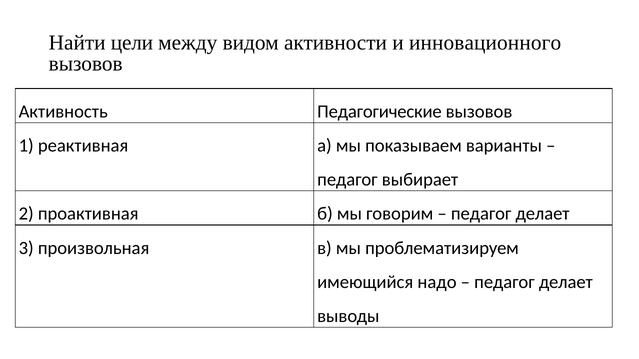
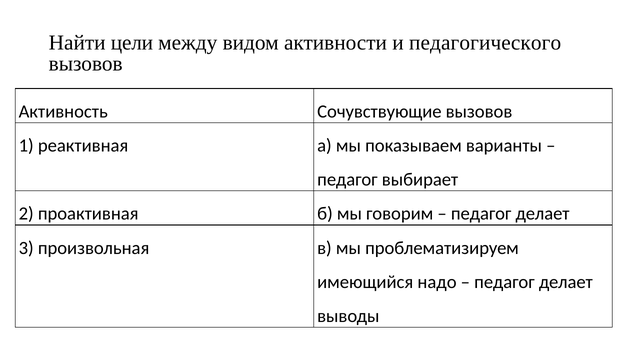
инновационного: инновационного -> педагогического
Педагогические: Педагогические -> Сочувствующие
